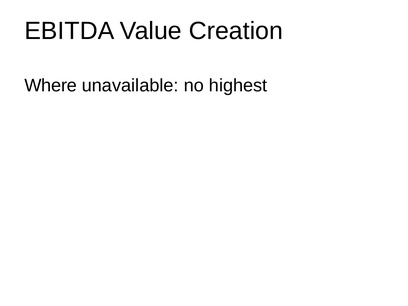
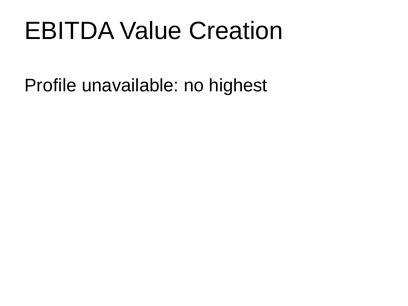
Where: Where -> Profile
